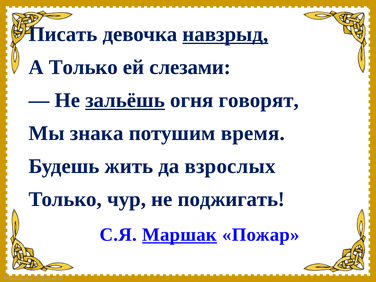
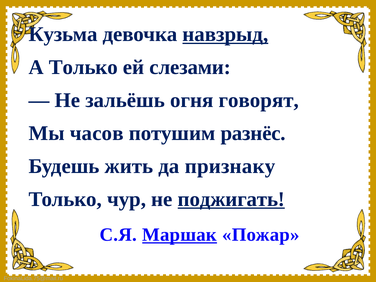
Писать: Писать -> Кузьма
зальёшь underline: present -> none
знака: знака -> часов
время: время -> разнёс
взрослых: взрослых -> признаку
поджигать underline: none -> present
